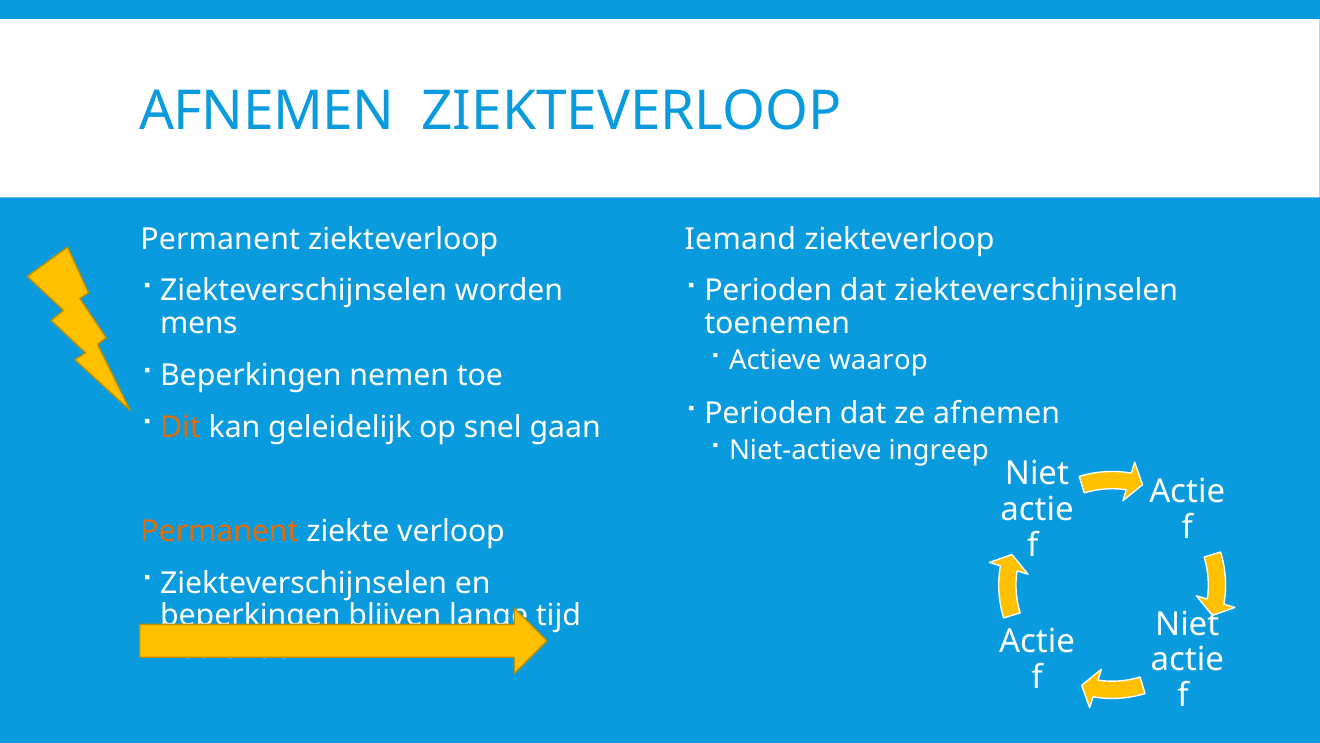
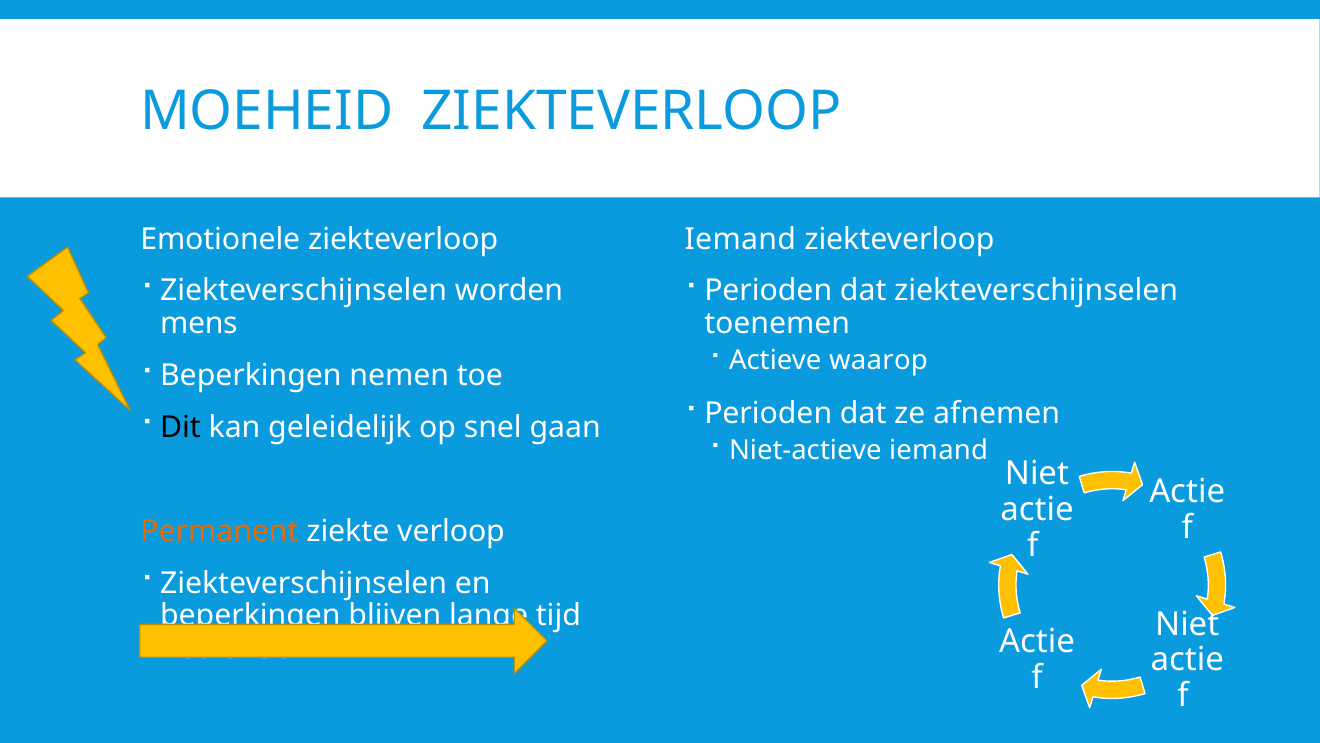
AFNEMEN at (267, 111): AFNEMEN -> MOEHEID
Permanent at (220, 239): Permanent -> Emotionele
Dit colour: orange -> black
Niet-actieve ingreep: ingreep -> iemand
